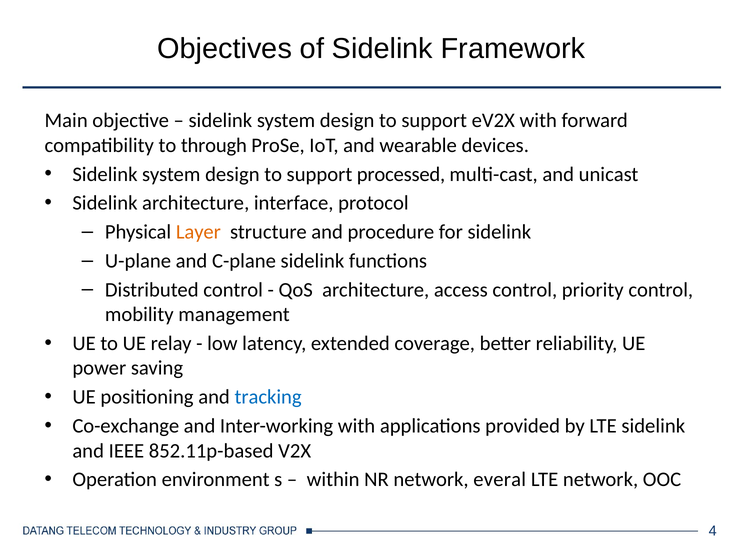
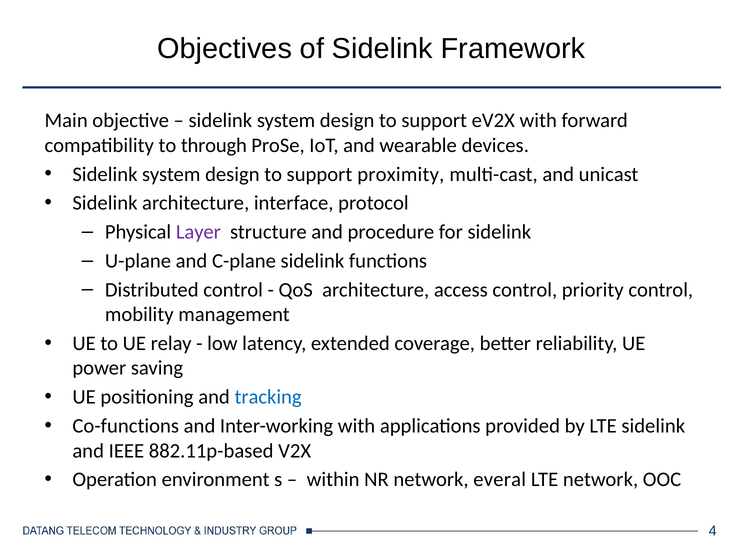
processed: processed -> proximity
Layer colour: orange -> purple
Co-exchange: Co-exchange -> Co-functions
852.11p-based: 852.11p-based -> 882.11p-based
